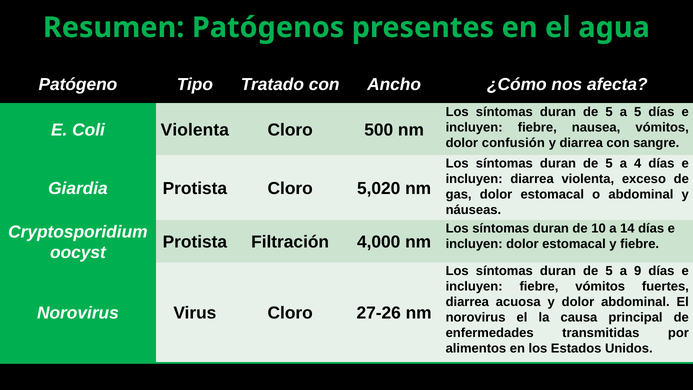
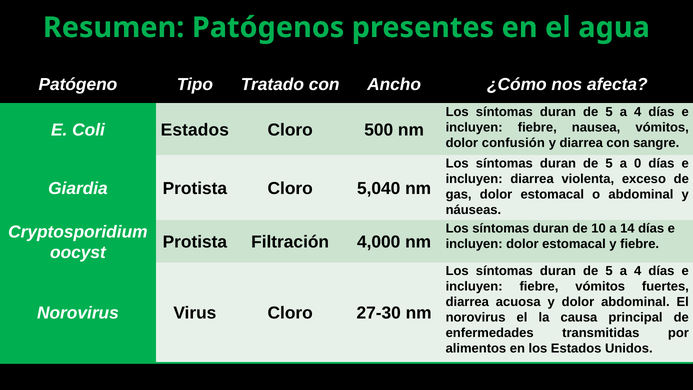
5 at (638, 112): 5 -> 4
Coli Violenta: Violenta -> Estados
4: 4 -> 0
5,020: 5,020 -> 5,040
9 at (638, 271): 9 -> 4
27-26: 27-26 -> 27-30
